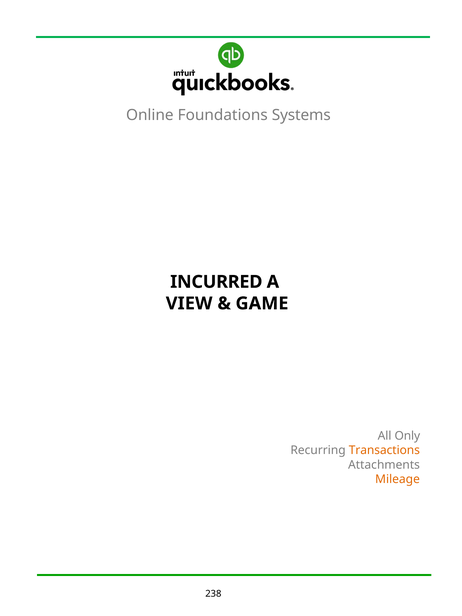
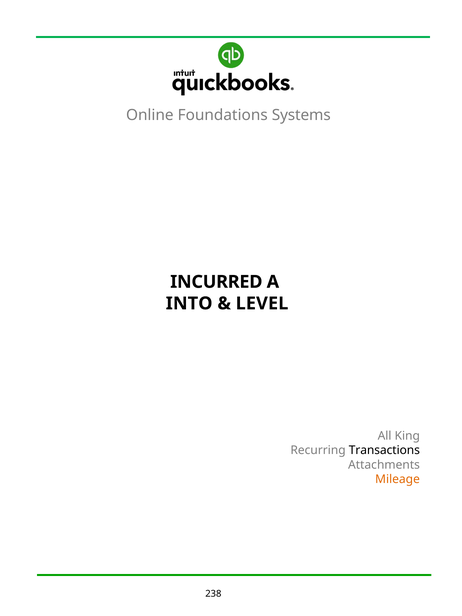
VIEW: VIEW -> INTO
GAME: GAME -> LEVEL
Only: Only -> King
Transactions colour: orange -> black
